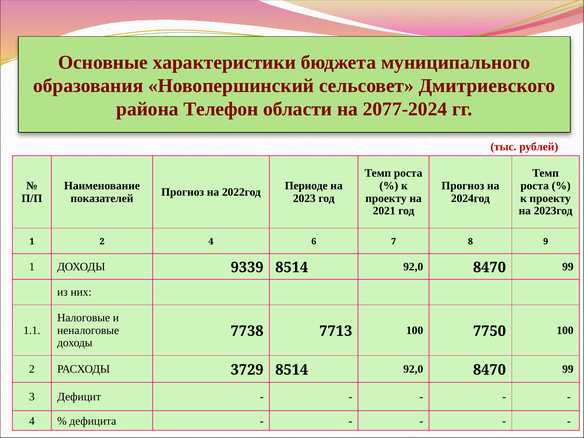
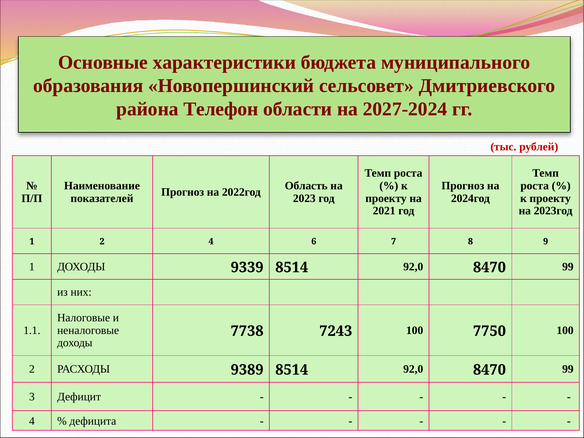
2077-2024: 2077-2024 -> 2027-2024
Периоде: Периоде -> Область
7713: 7713 -> 7243
3729: 3729 -> 9389
